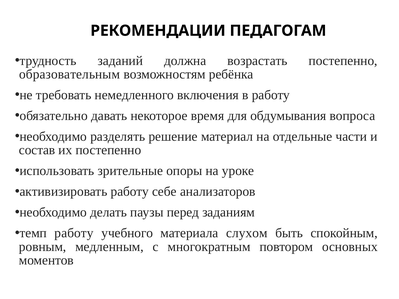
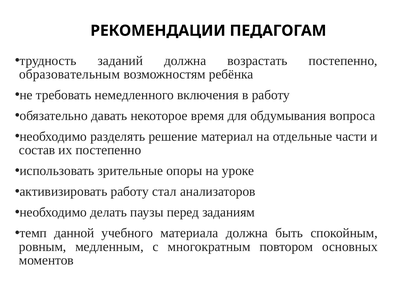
себе: себе -> стал
темп работу: работу -> данной
материала слухом: слухом -> должна
